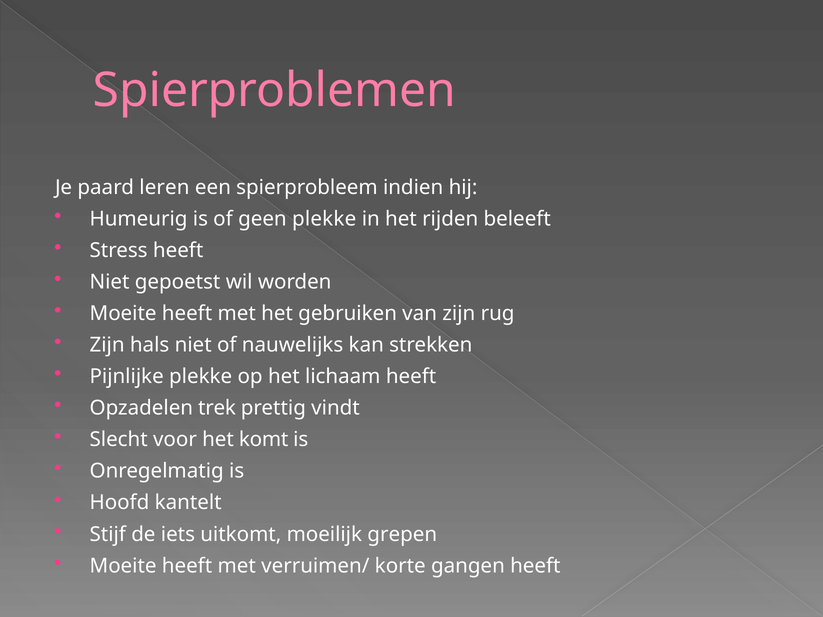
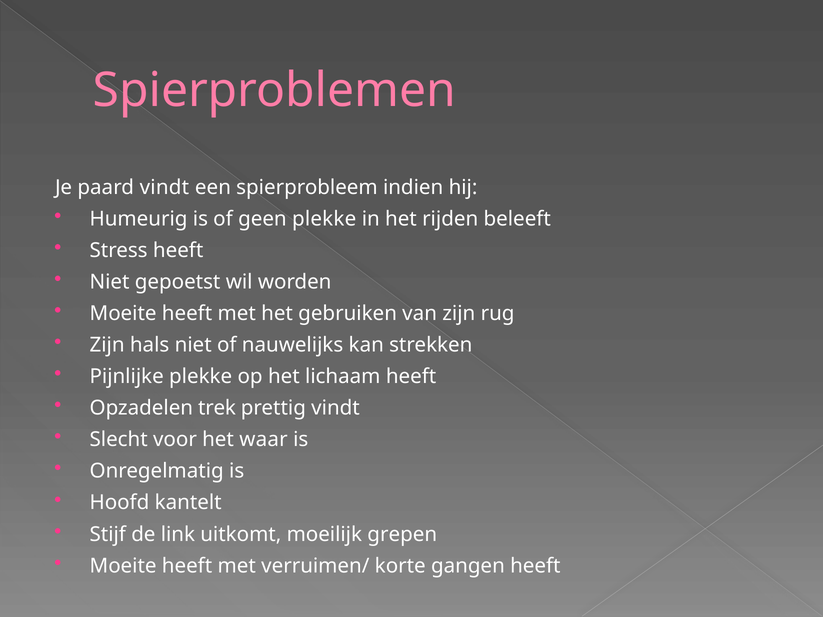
paard leren: leren -> vindt
komt: komt -> waar
iets: iets -> link
